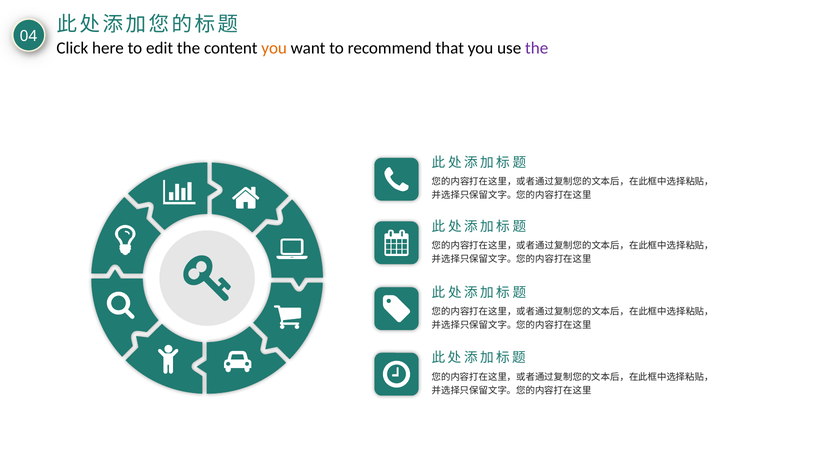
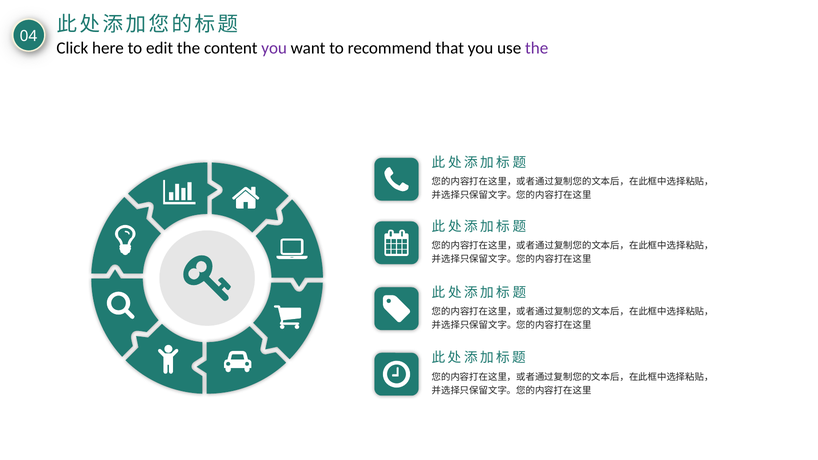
you at (274, 48) colour: orange -> purple
